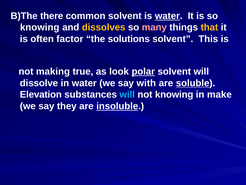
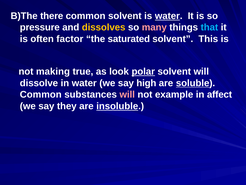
knowing at (40, 27): knowing -> pressure
that colour: yellow -> light blue
solutions: solutions -> saturated
with: with -> high
Elevation at (41, 94): Elevation -> Common
will at (127, 94) colour: light blue -> pink
not knowing: knowing -> example
make: make -> affect
